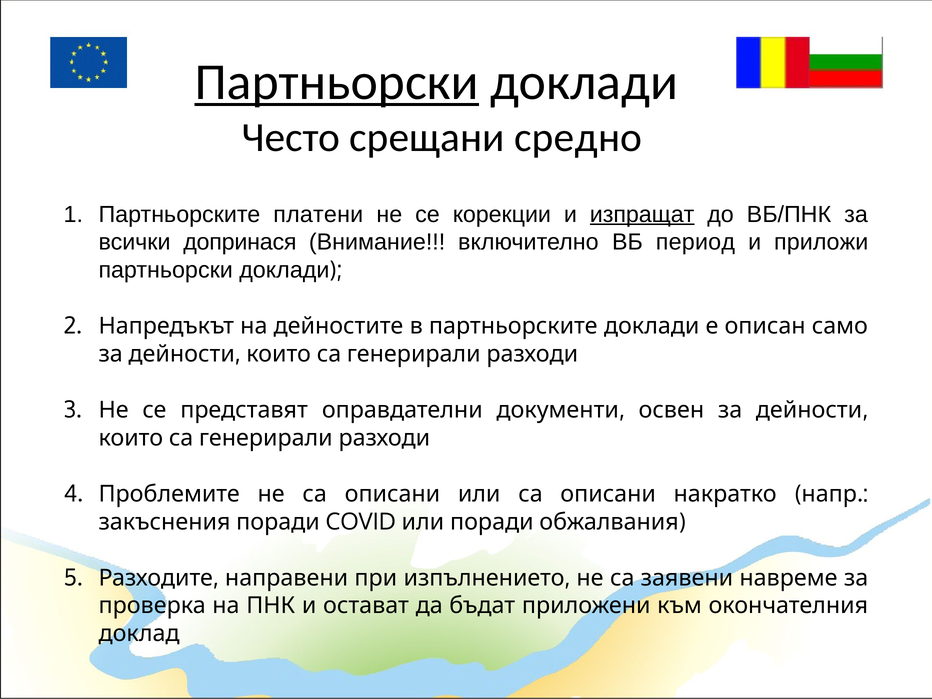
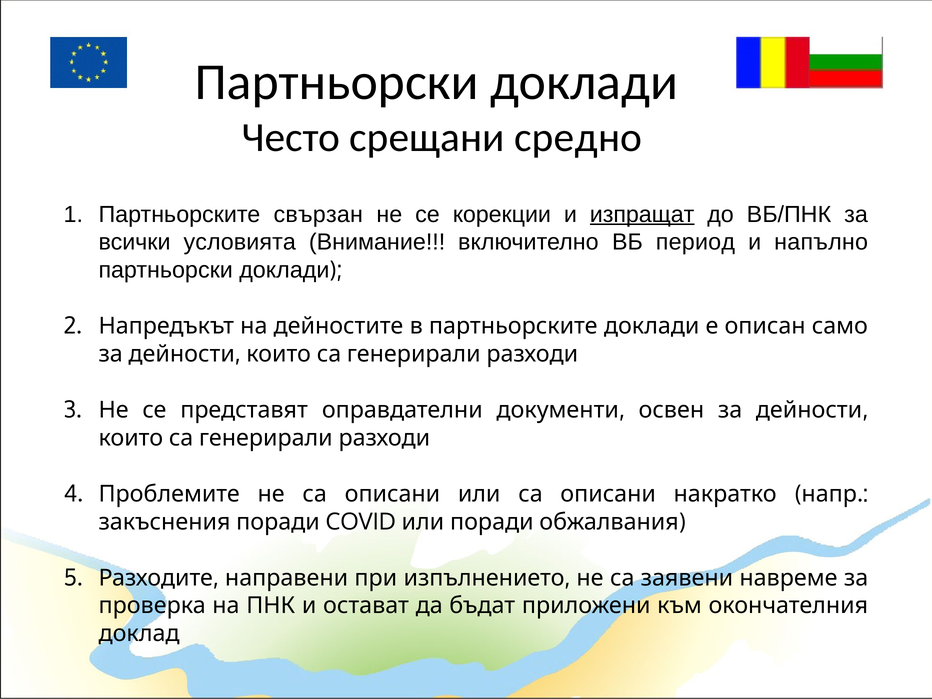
Партньорски at (337, 82) underline: present -> none
платени: платени -> свързан
допринася: допринася -> условията
приложи: приложи -> напълно
